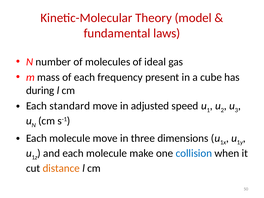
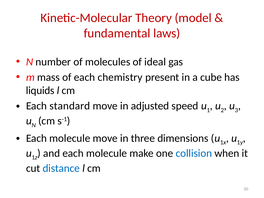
frequency: frequency -> chemistry
during: during -> liquids
distance colour: orange -> blue
